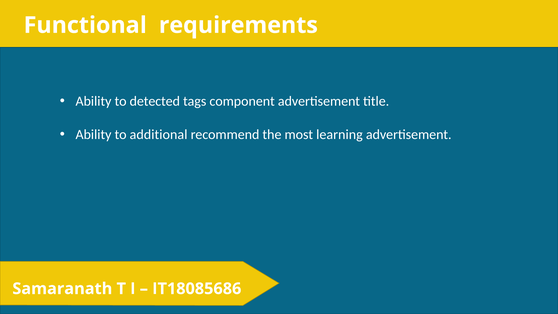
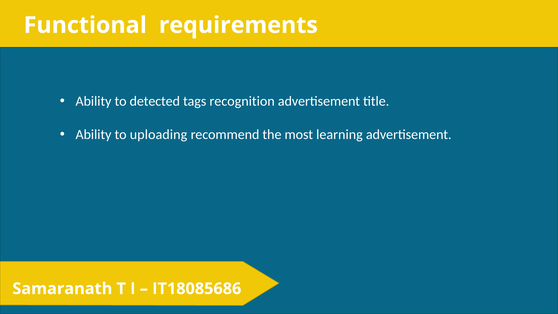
component: component -> recognition
additional: additional -> uploading
